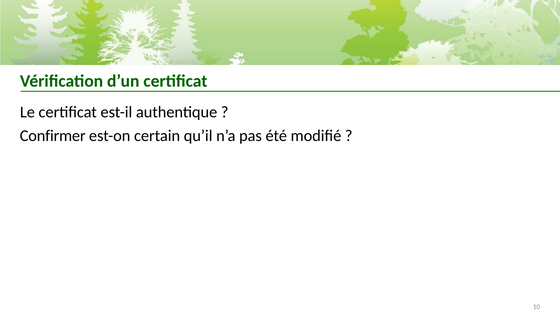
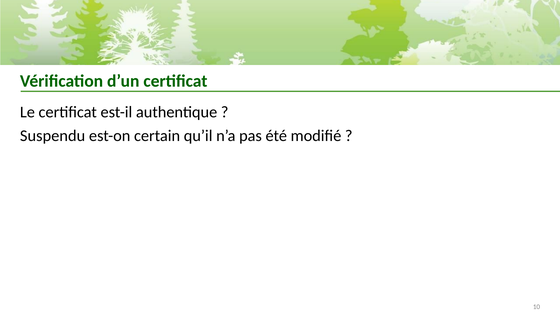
Confirmer: Confirmer -> Suspendu
